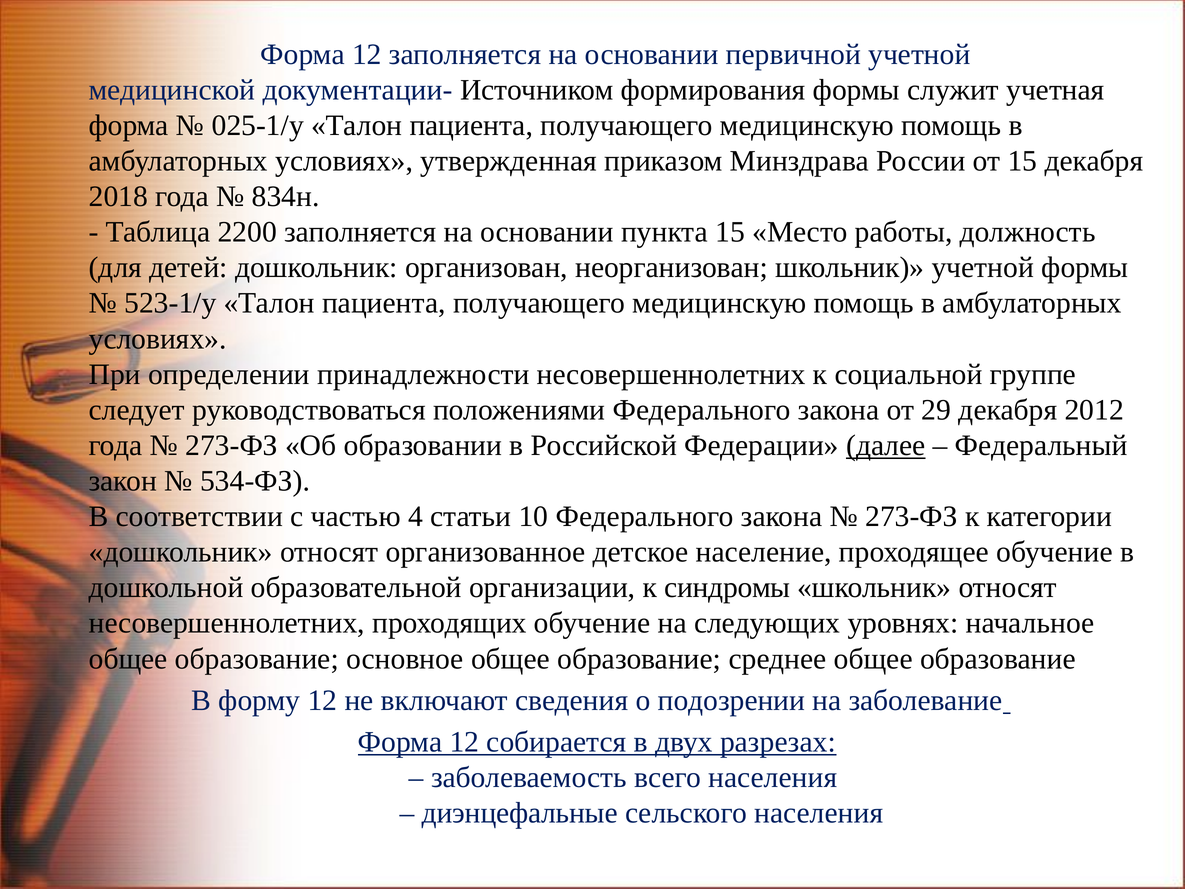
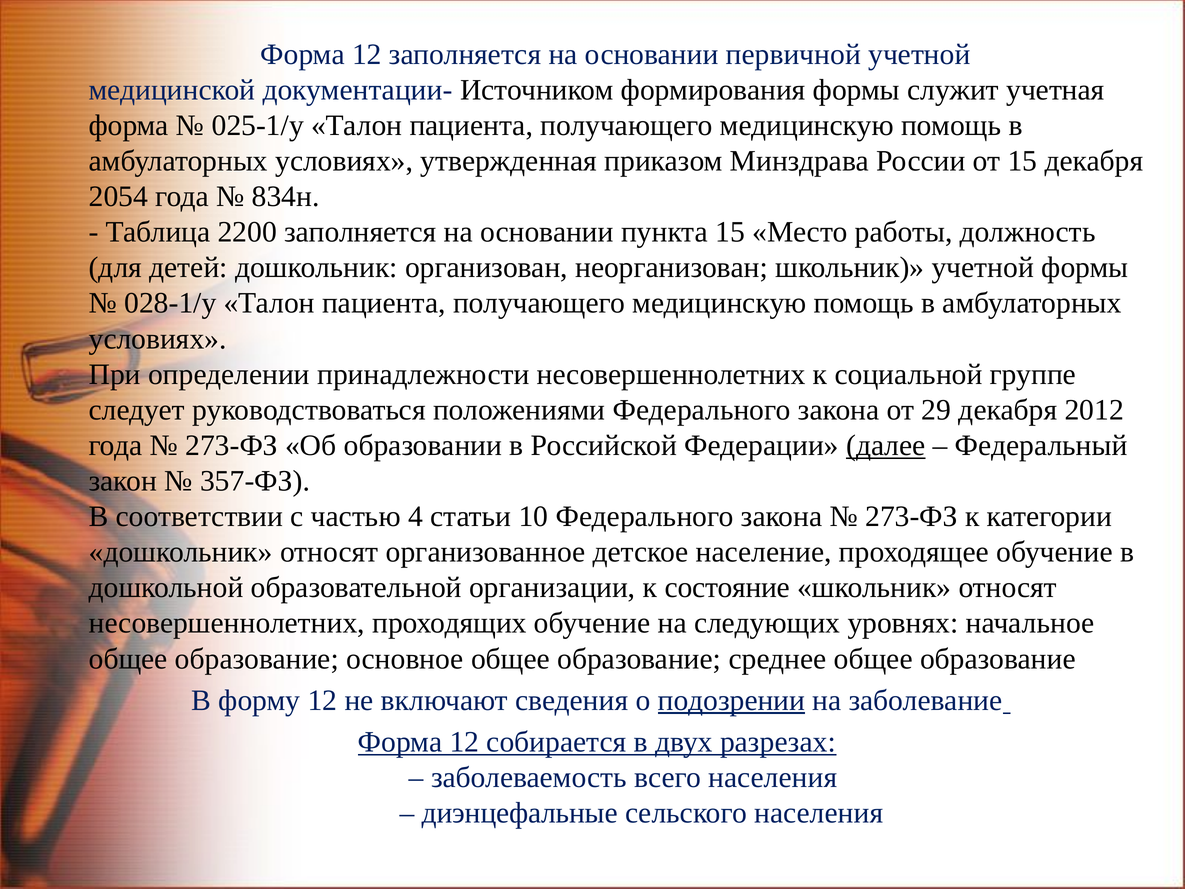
2018: 2018 -> 2054
523-1/у: 523-1/у -> 028-1/у
534-ФЗ: 534-ФЗ -> 357-ФЗ
синдромы: синдромы -> состояние
подозрении underline: none -> present
